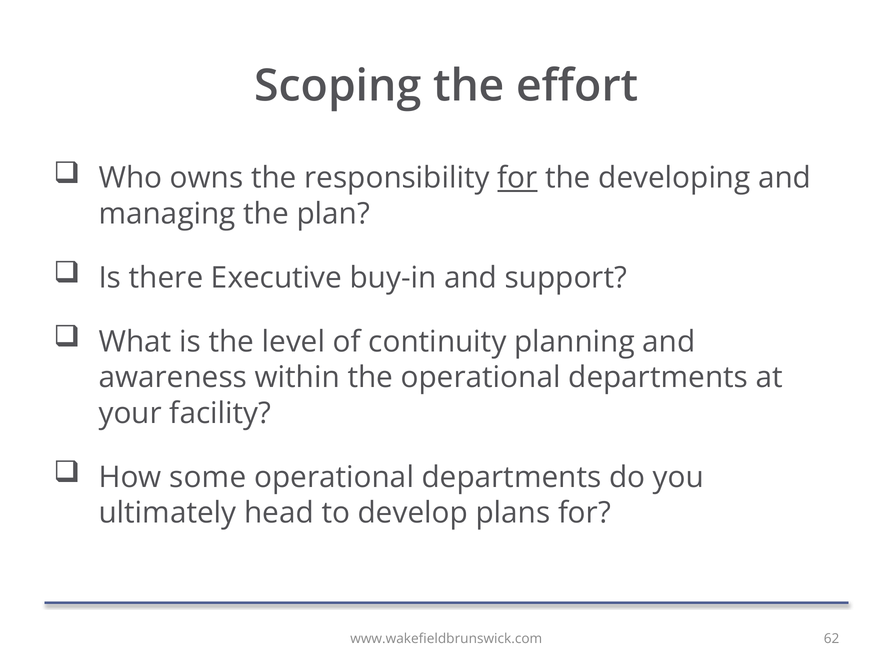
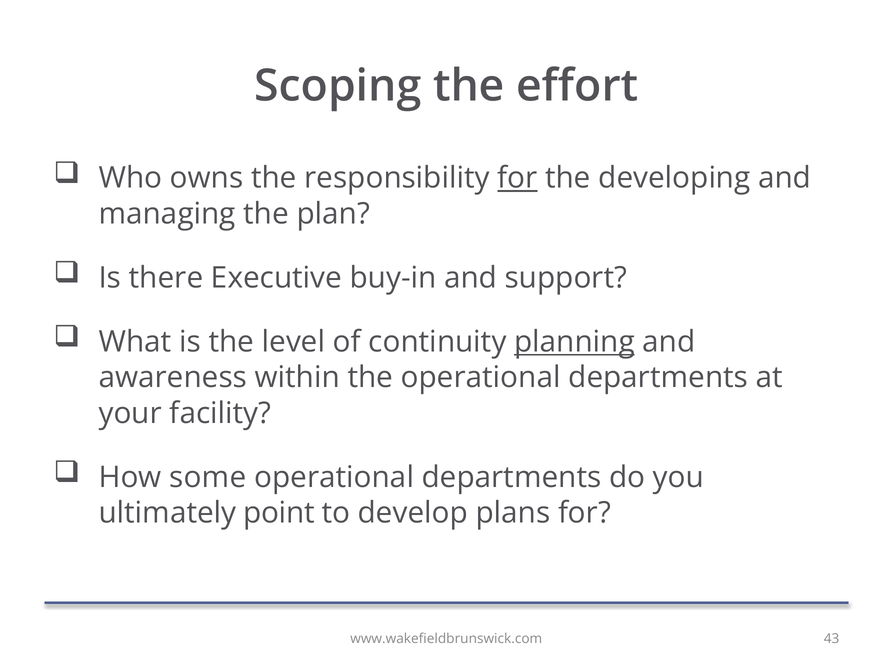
planning underline: none -> present
head: head -> point
62: 62 -> 43
